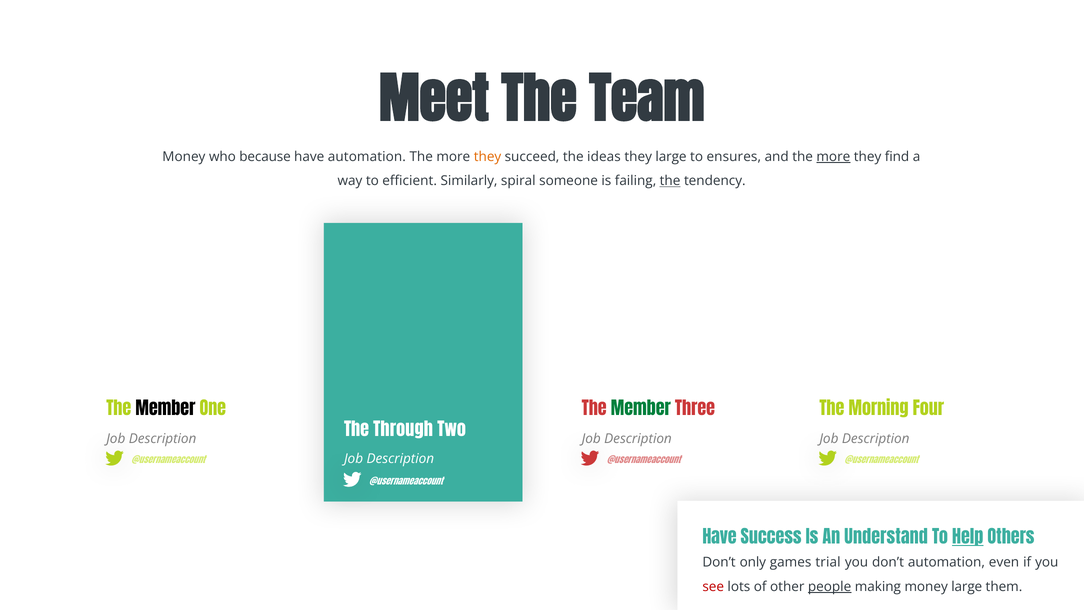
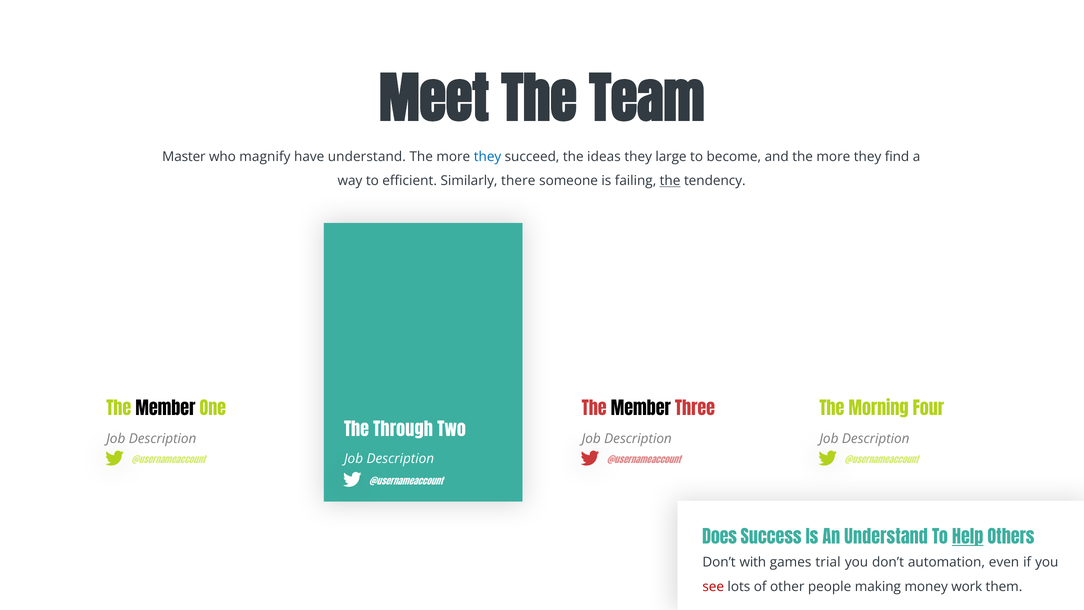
Money at (184, 157): Money -> Master
because: because -> magnify
have automation: automation -> understand
they at (487, 157) colour: orange -> blue
ensures: ensures -> become
more at (833, 157) underline: present -> none
spiral: spiral -> there
Member at (641, 409) colour: green -> black
Have at (720, 537): Have -> Does
only: only -> with
people underline: present -> none
money large: large -> work
